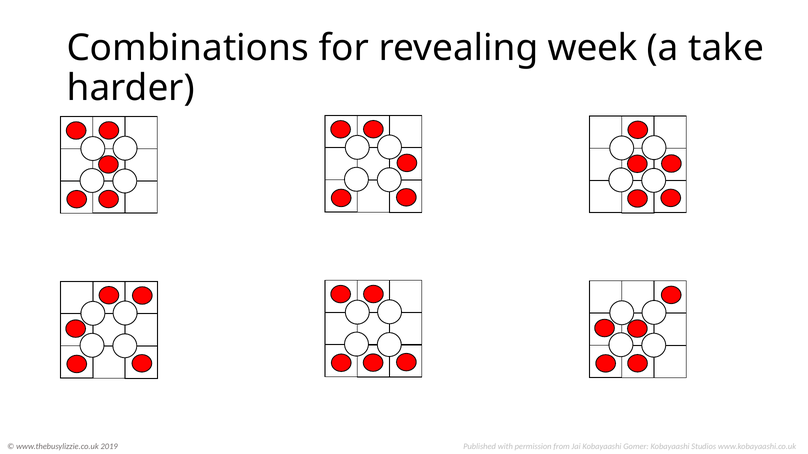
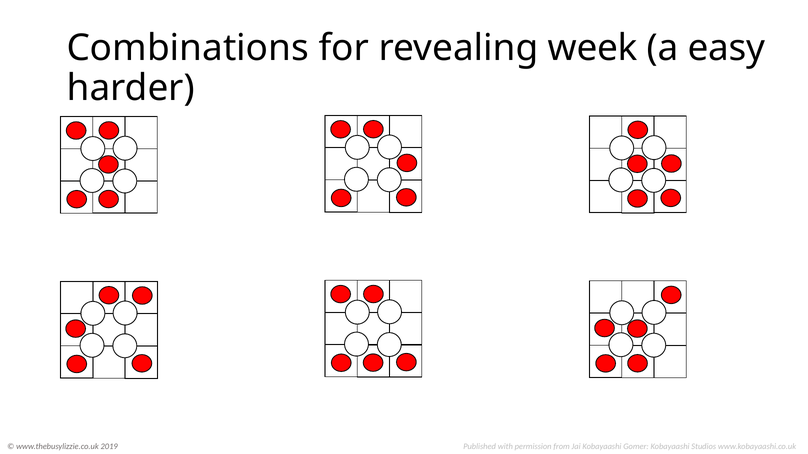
take: take -> easy
